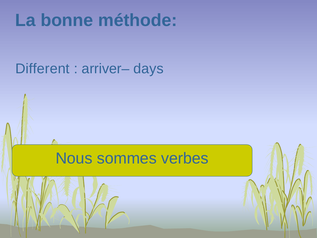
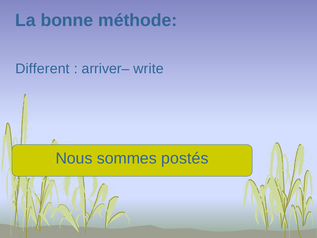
days: days -> write
verbes: verbes -> postés
